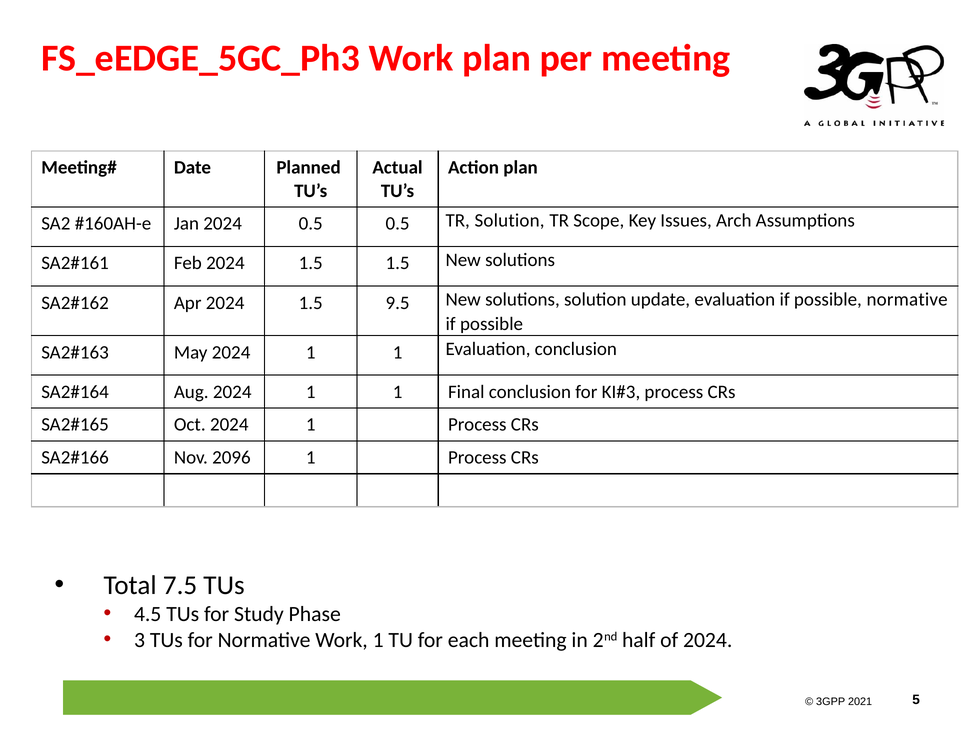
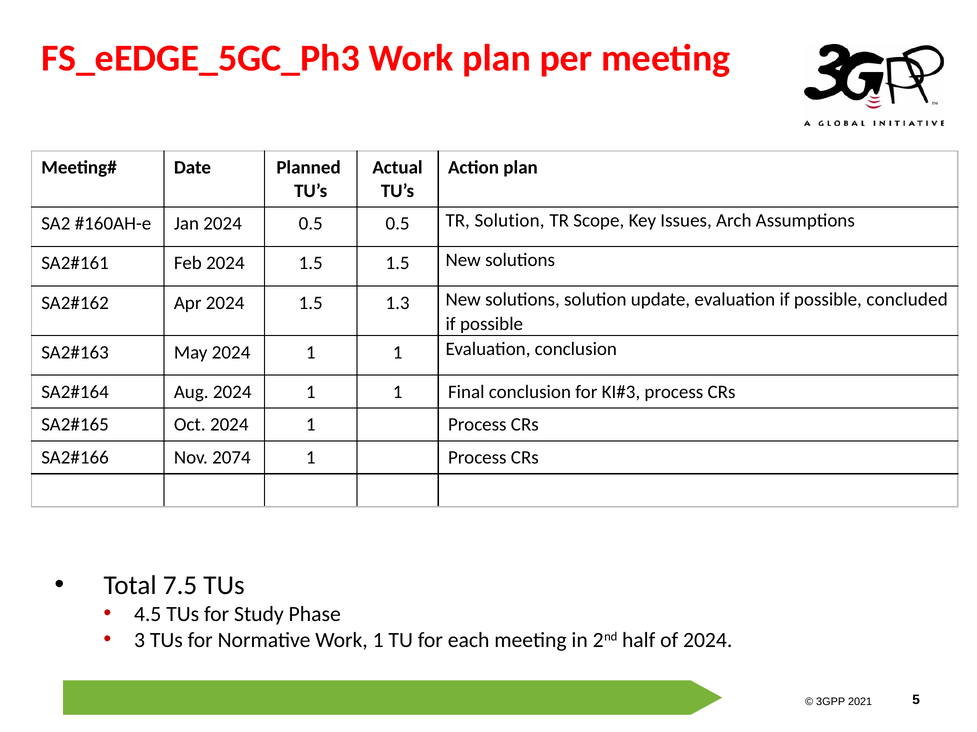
9.5: 9.5 -> 1.3
possible normative: normative -> concluded
2096: 2096 -> 2074
